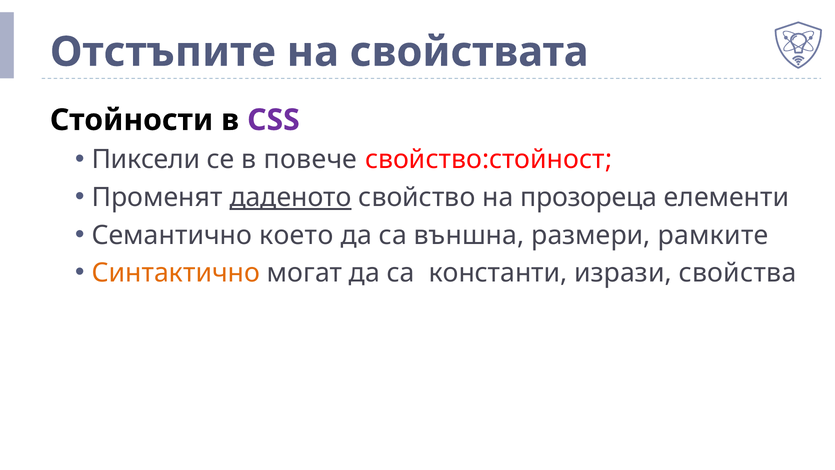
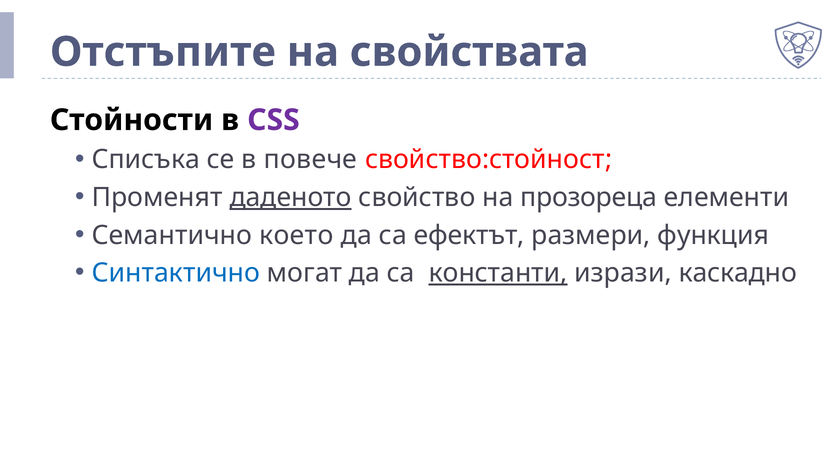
Пиксели: Пиксели -> Списъка
външна: външна -> ефектът
рамките: рамките -> функция
Синтактично colour: orange -> blue
константи underline: none -> present
свойства: свойства -> каскадно
